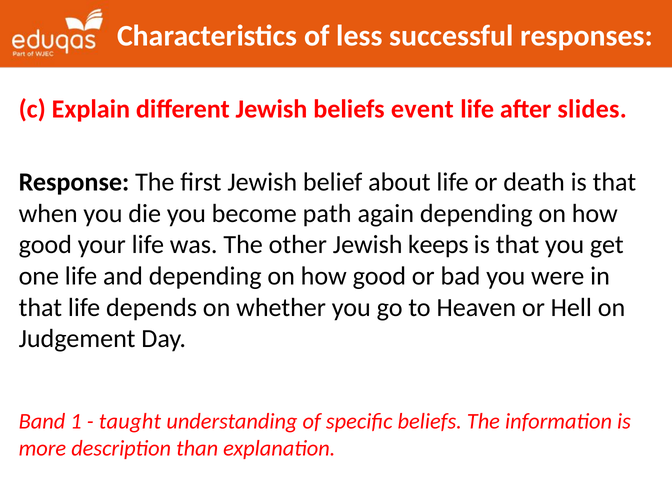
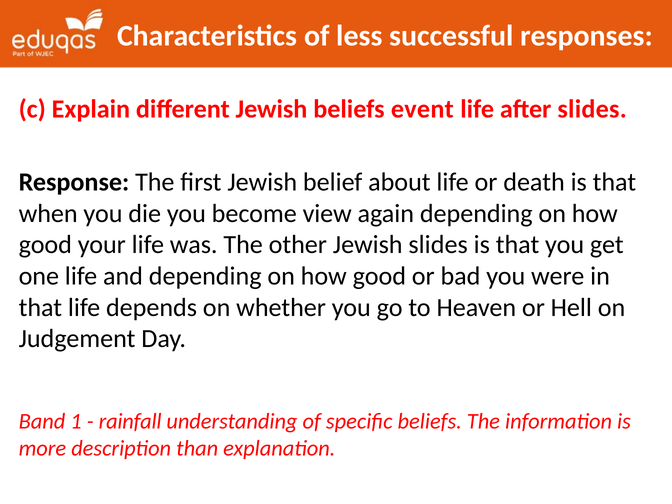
path: path -> view
Jewish keeps: keeps -> slides
taught: taught -> rainfall
